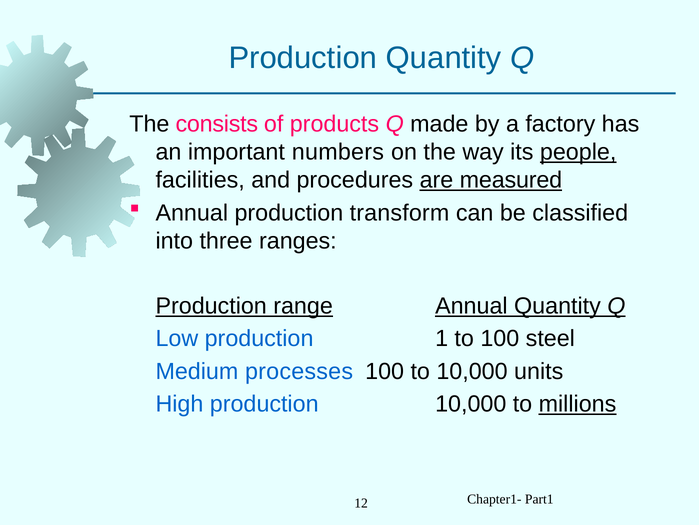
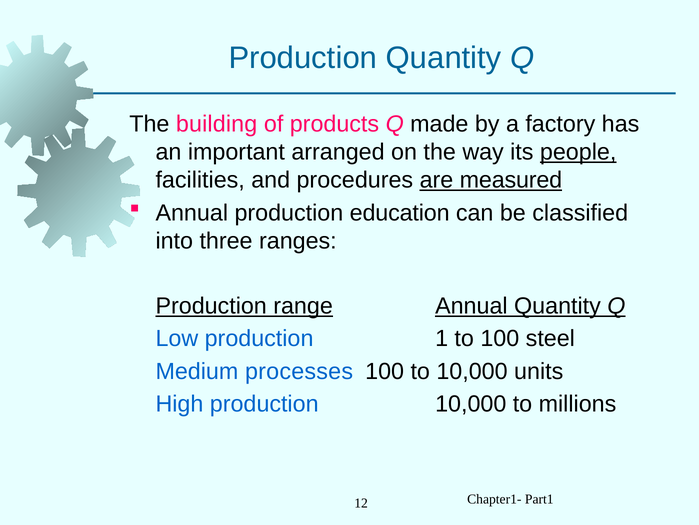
consists: consists -> building
numbers: numbers -> arranged
transform: transform -> education
millions underline: present -> none
